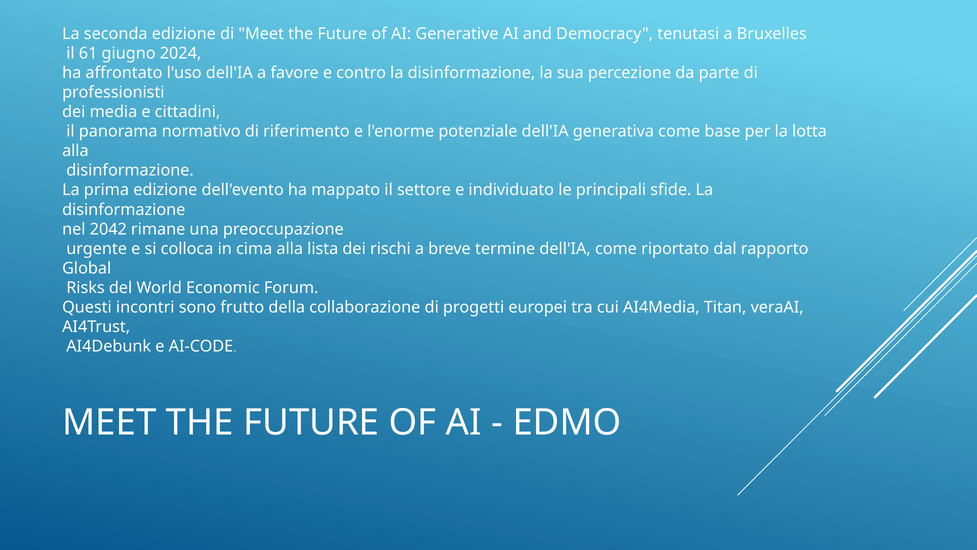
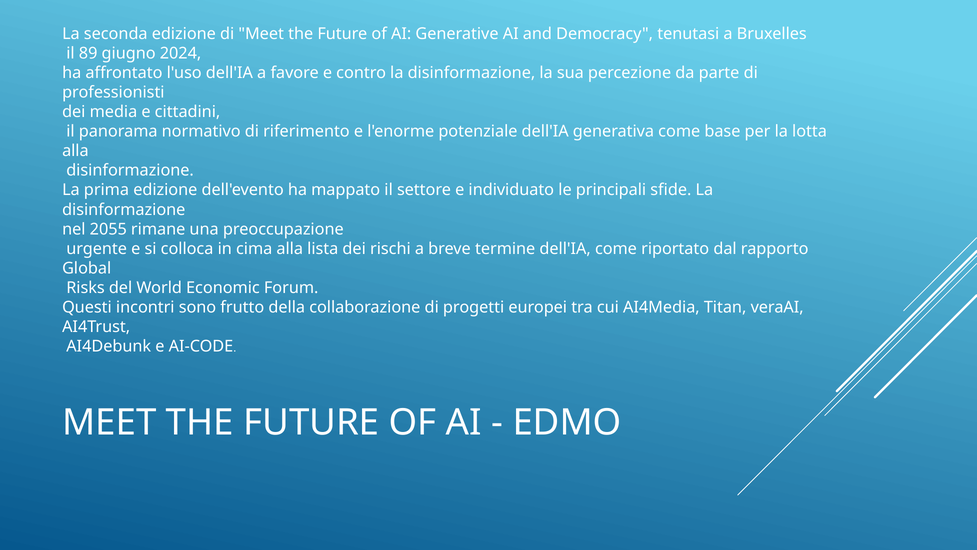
61: 61 -> 89
2042: 2042 -> 2055
